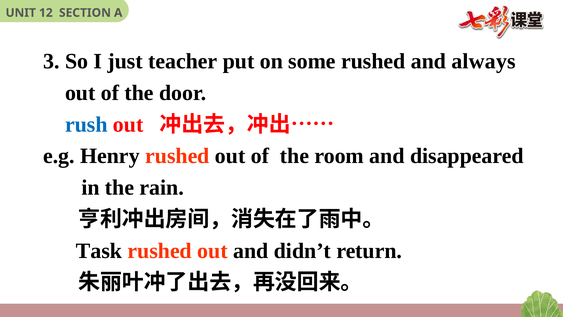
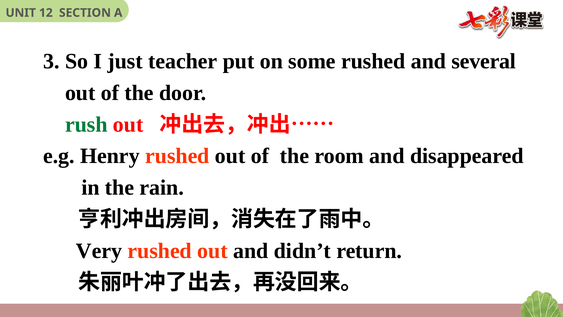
always: always -> several
rush colour: blue -> green
Task: Task -> Very
